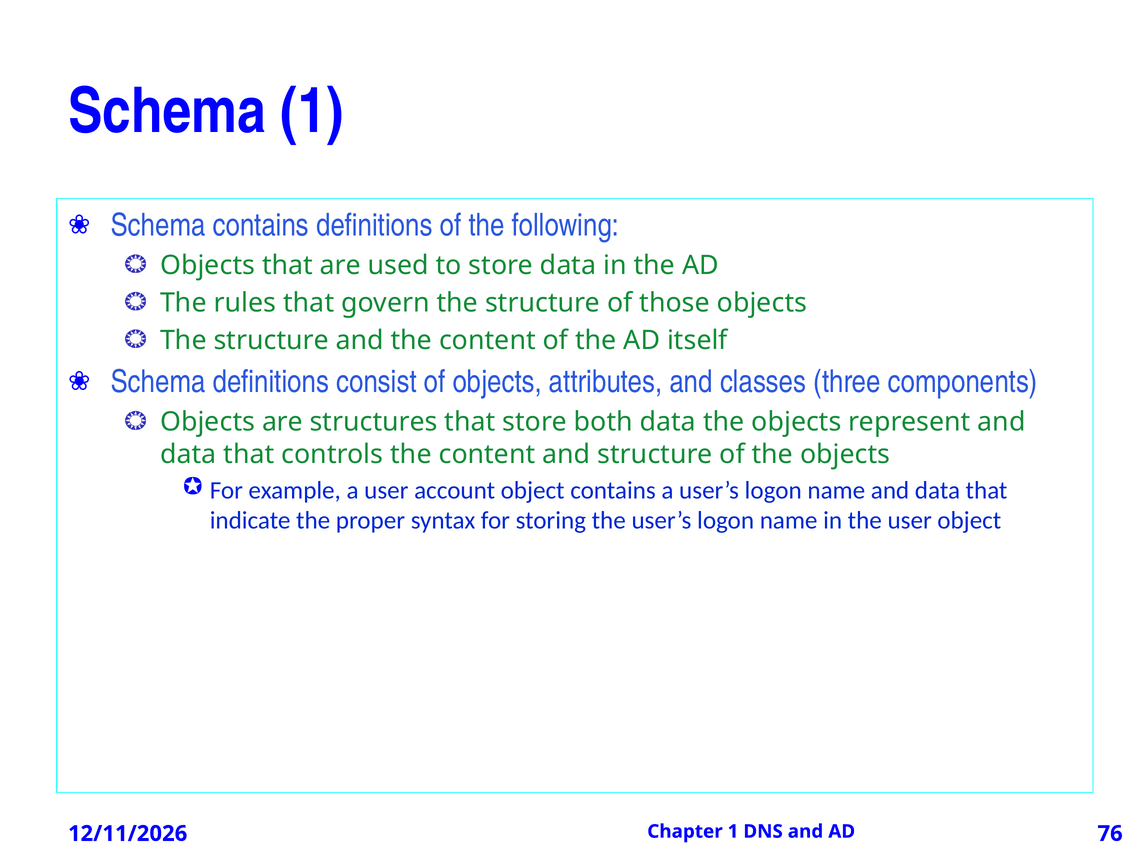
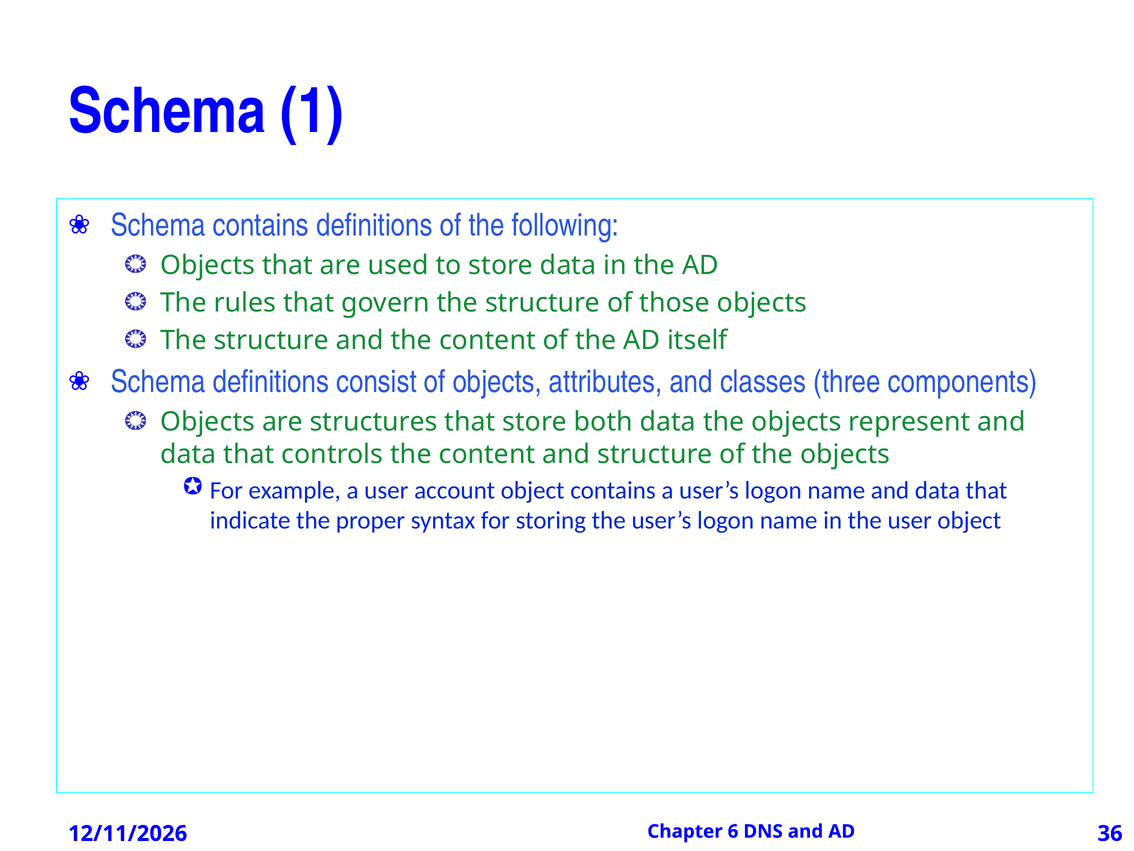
Chapter 1: 1 -> 6
76: 76 -> 36
